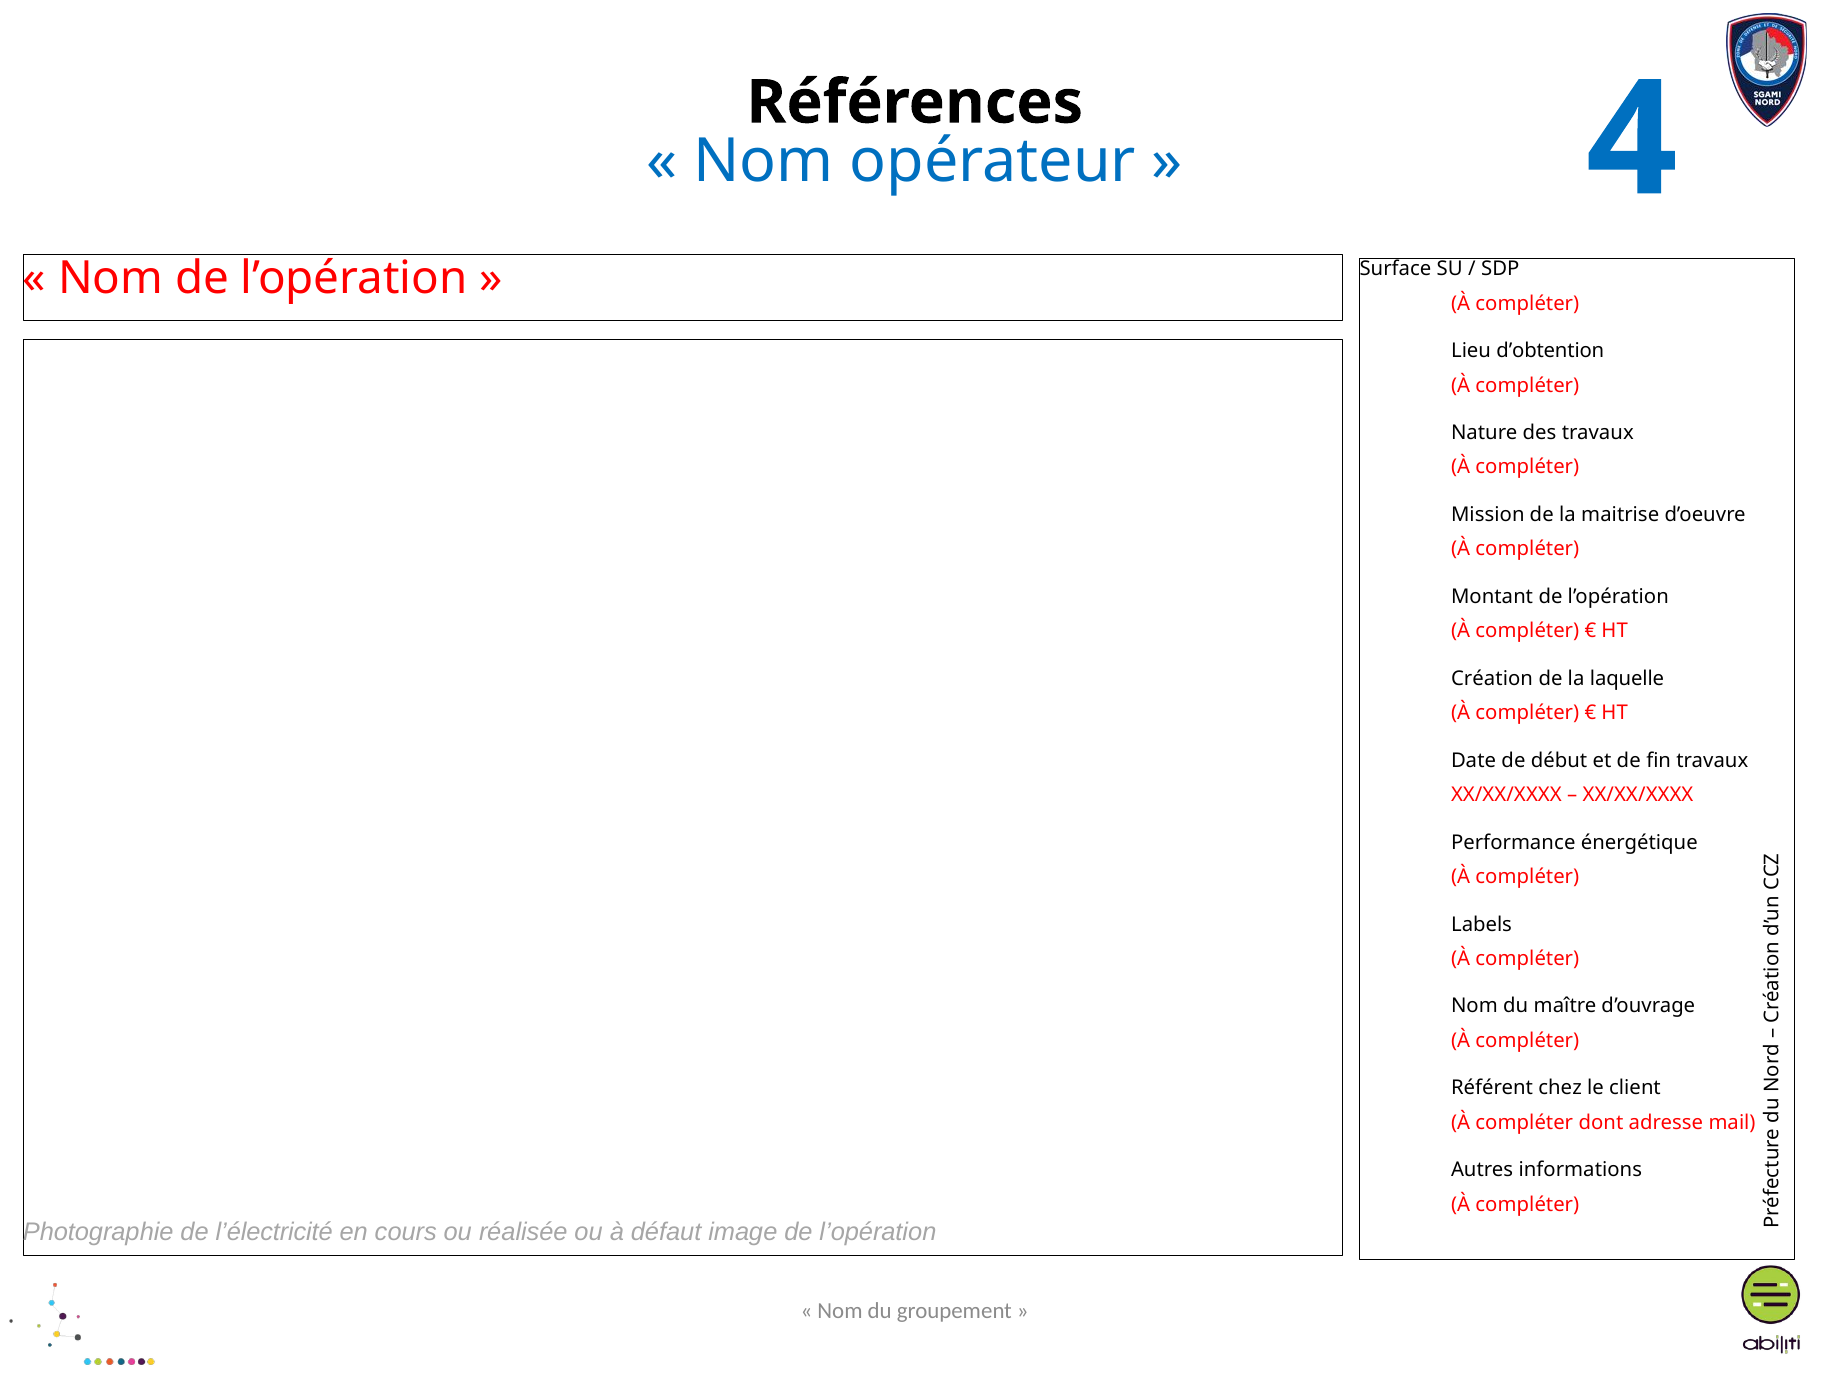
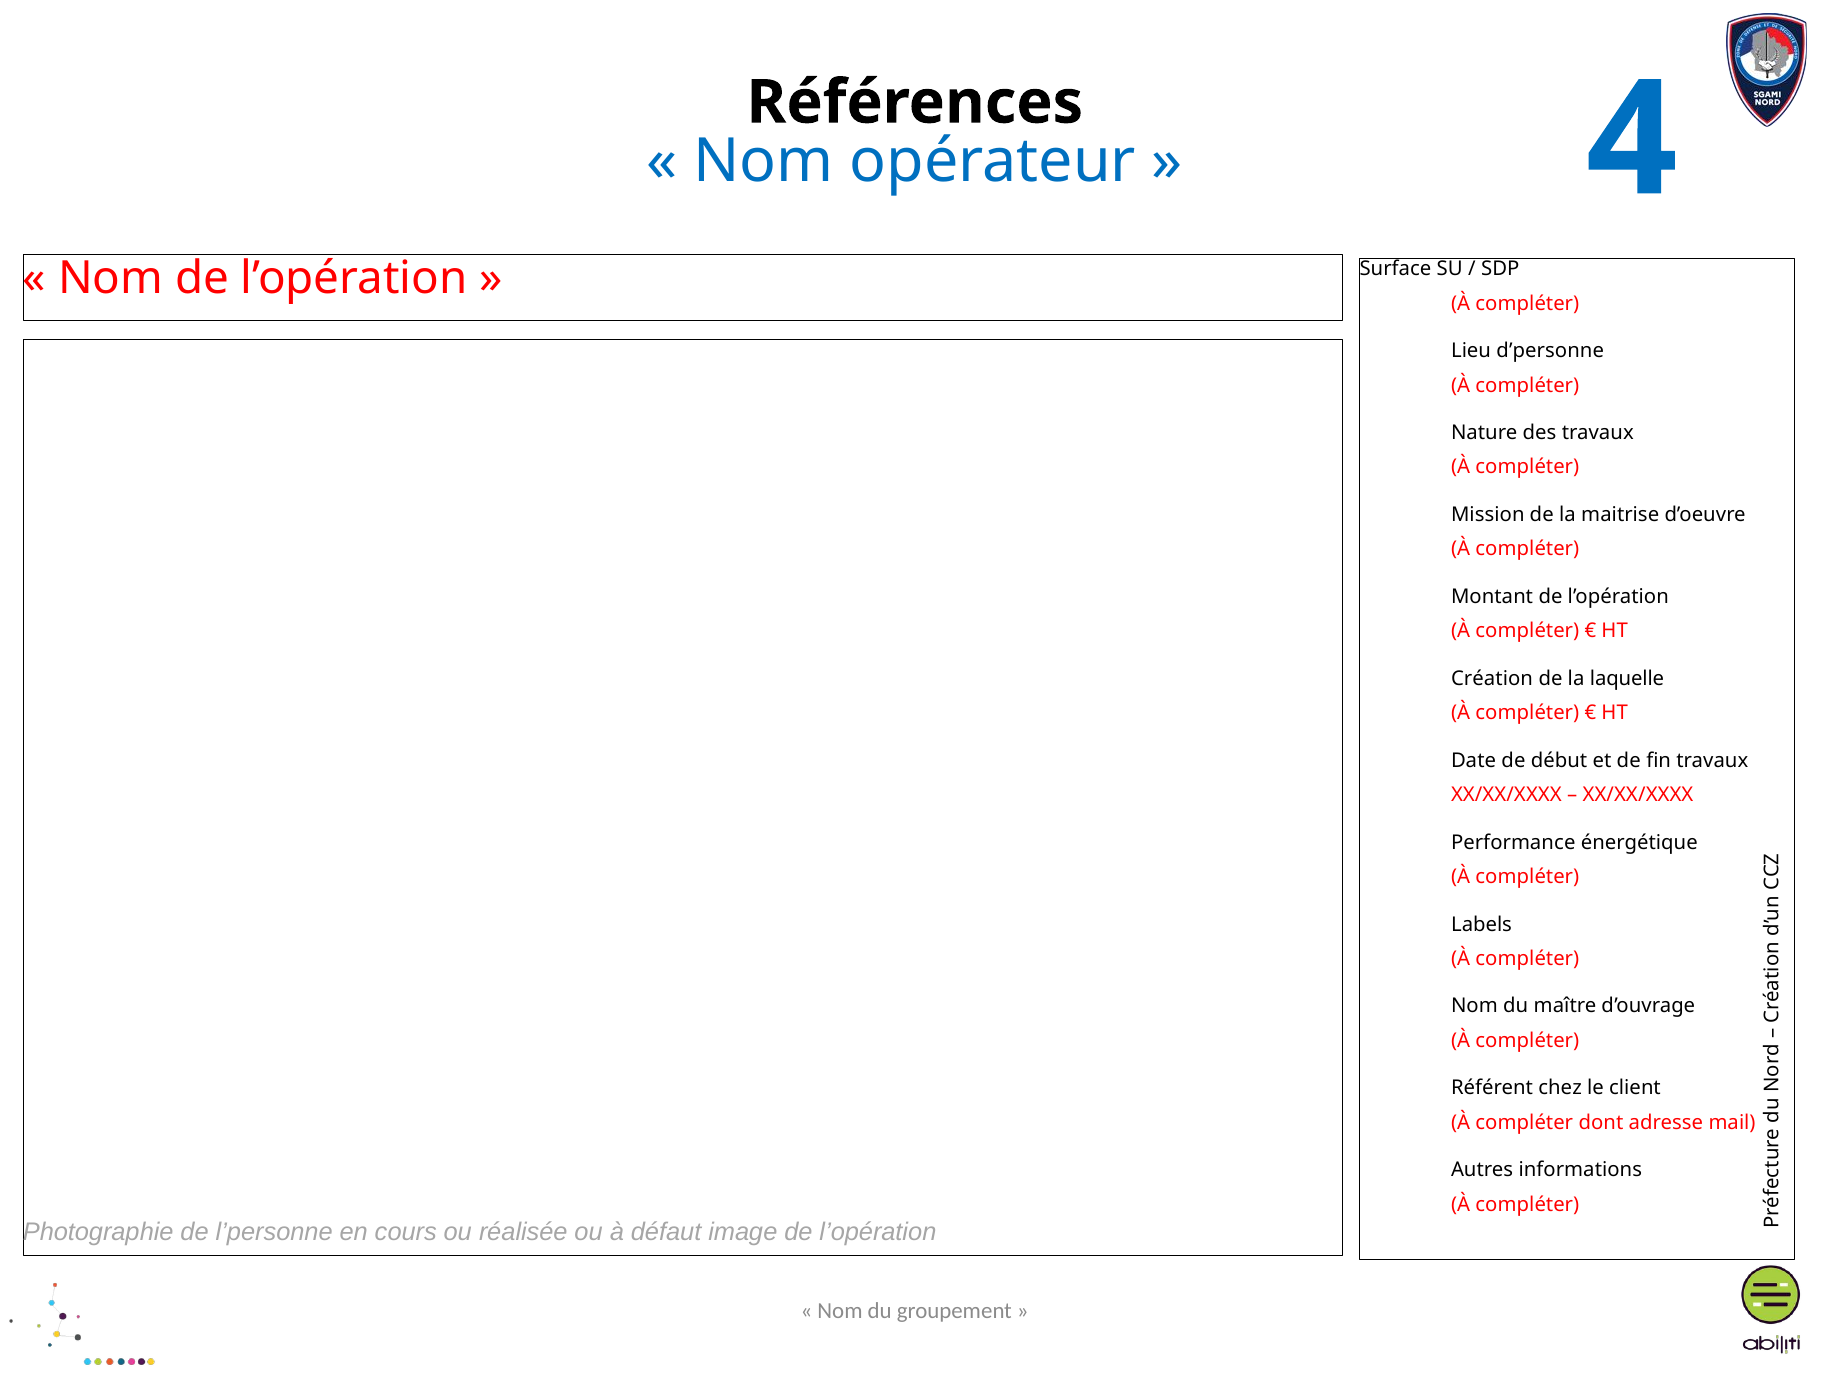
d’obtention: d’obtention -> d’personne
l’électricité: l’électricité -> l’personne
